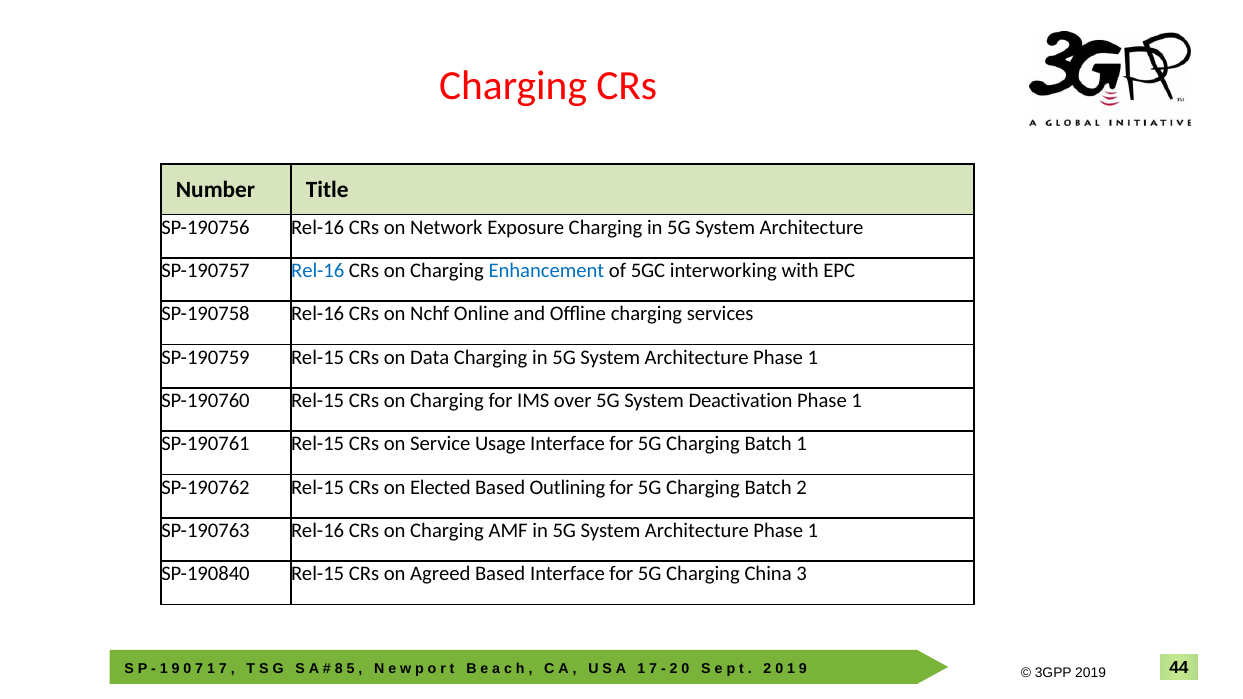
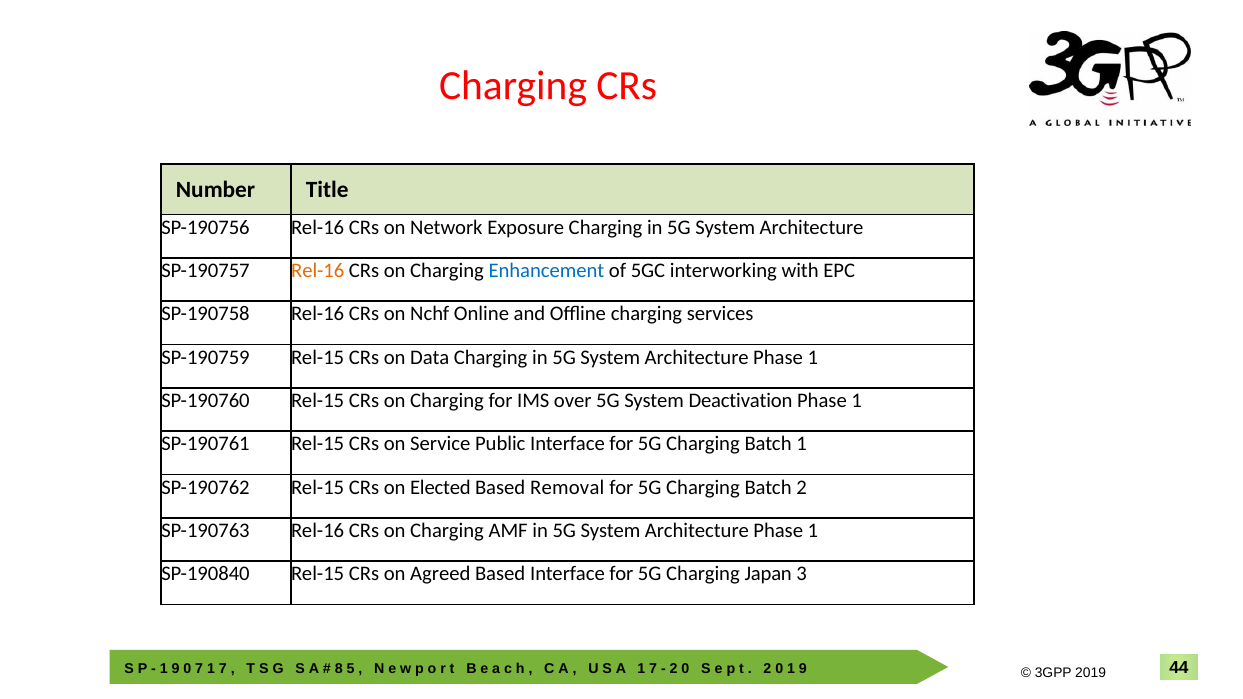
Rel-16 at (318, 271) colour: blue -> orange
Usage: Usage -> Public
Outlining: Outlining -> Removal
China: China -> Japan
